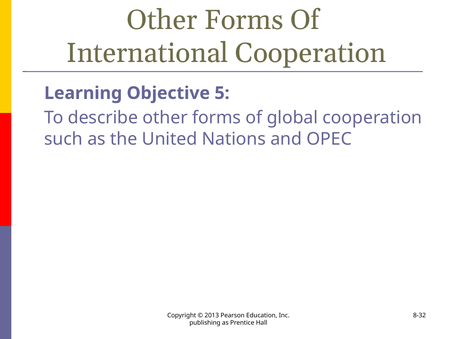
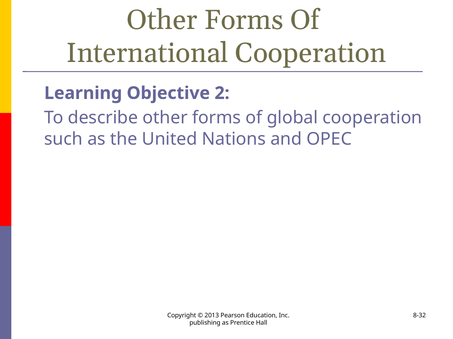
5: 5 -> 2
